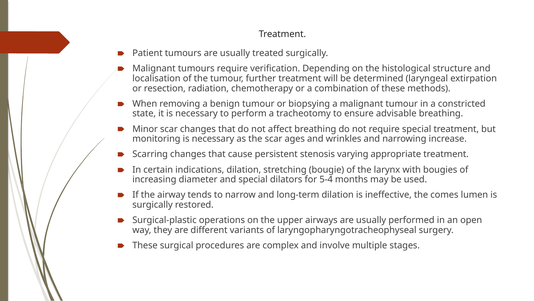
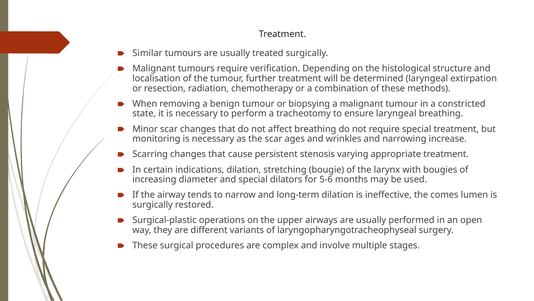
Patient: Patient -> Similar
ensure advisable: advisable -> laryngeal
5-4: 5-4 -> 5-6
